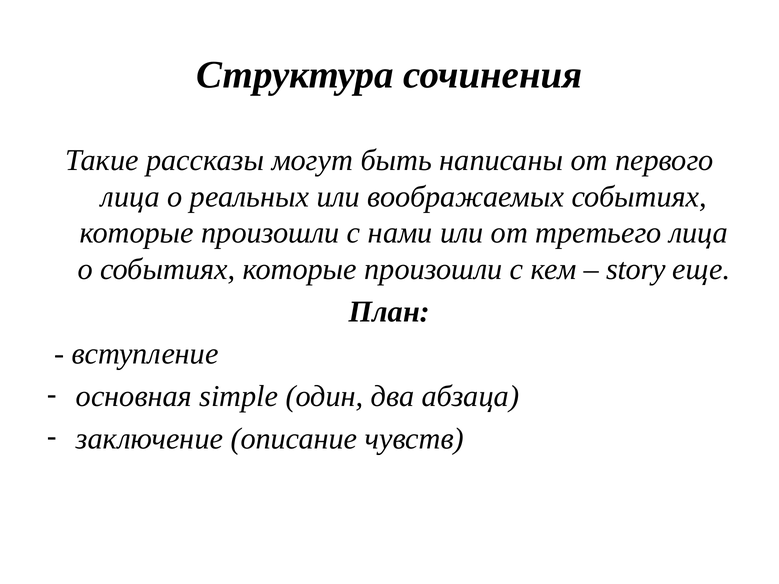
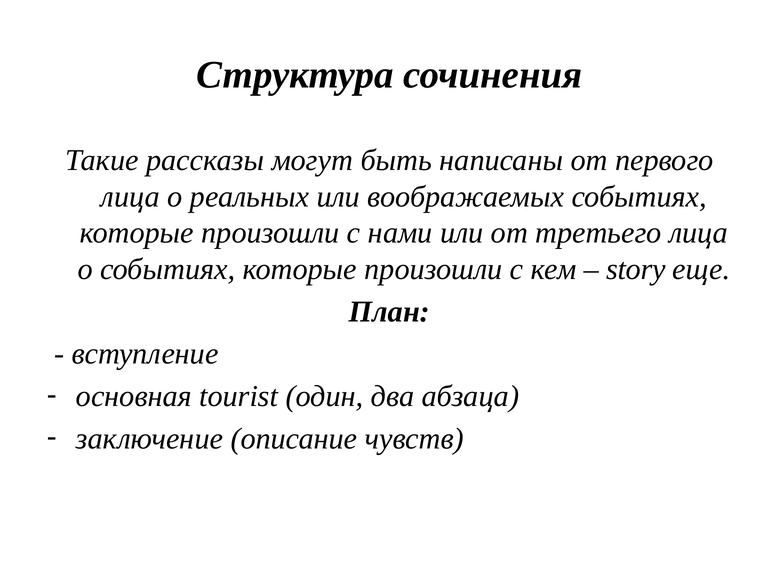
simple: simple -> tourist
